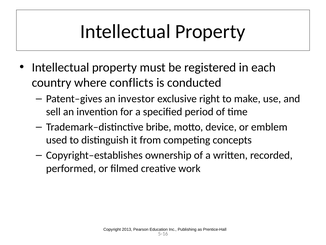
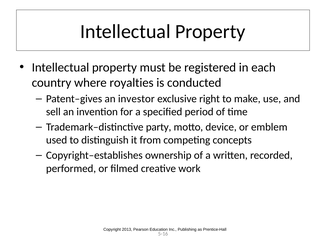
conflicts: conflicts -> royalties
bribe: bribe -> party
